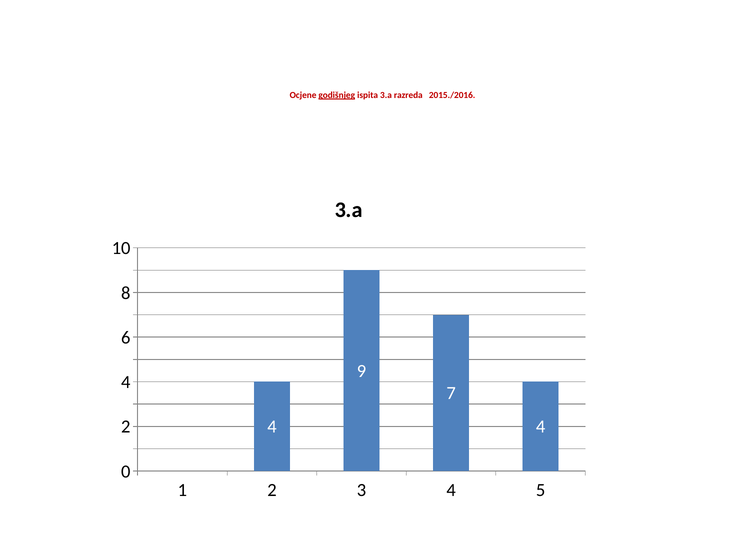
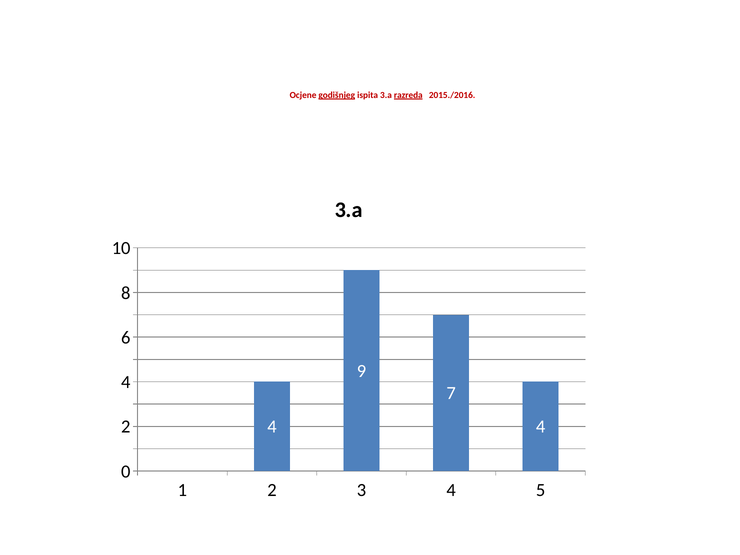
razreda underline: none -> present
